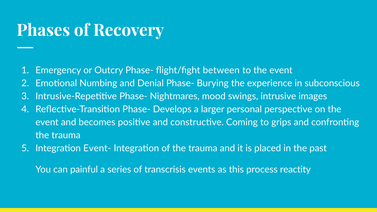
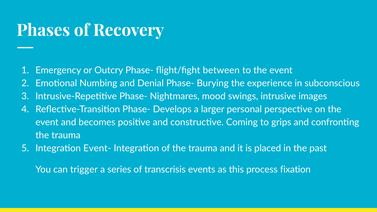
painful: painful -> trigger
reactity: reactity -> fixation
